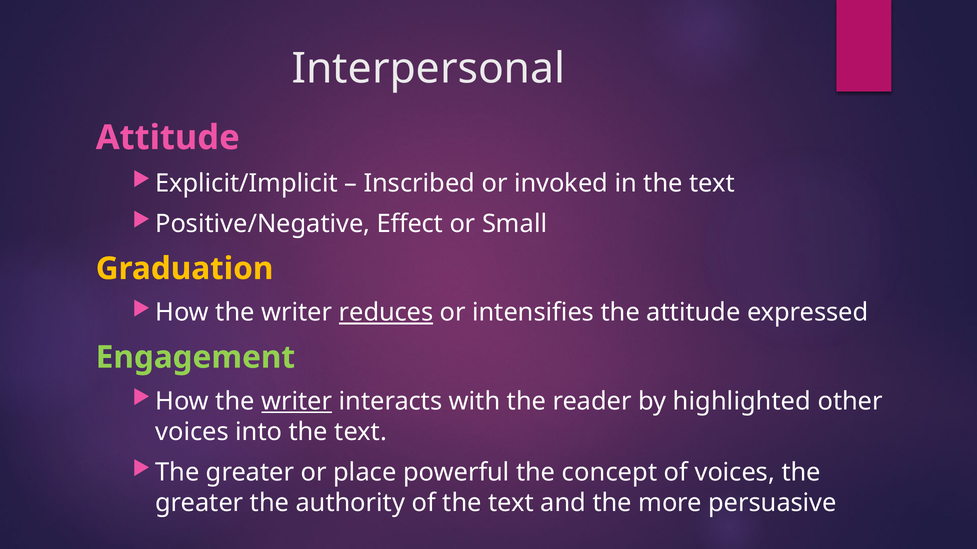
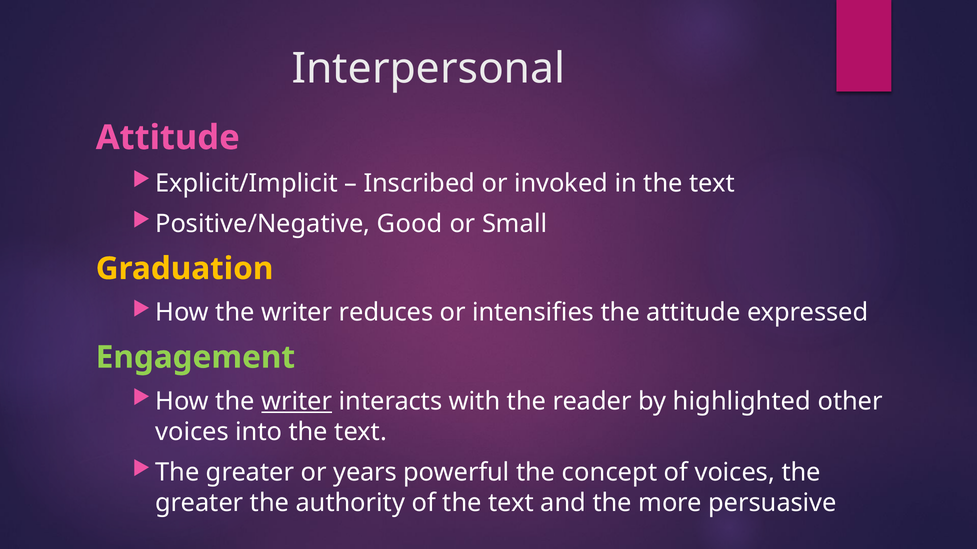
Effect: Effect -> Good
reduces underline: present -> none
place: place -> years
